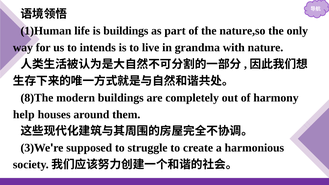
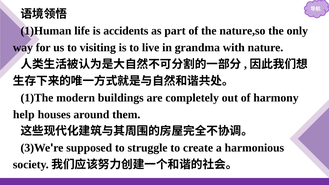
is buildings: buildings -> accidents
intends: intends -> visiting
8)The: 8)The -> 1)The
